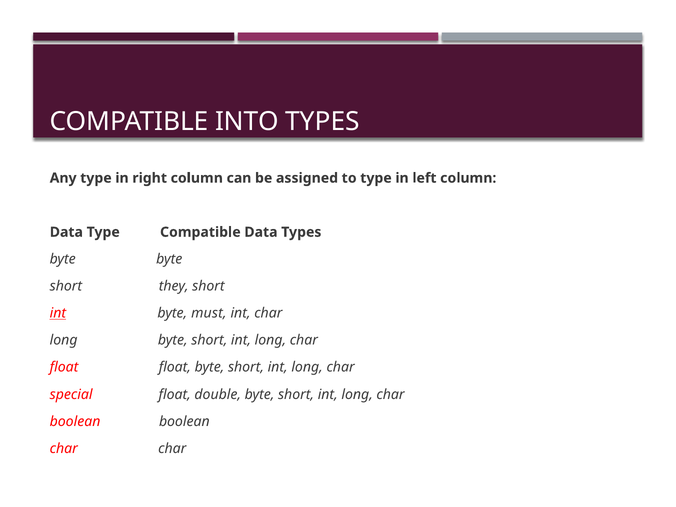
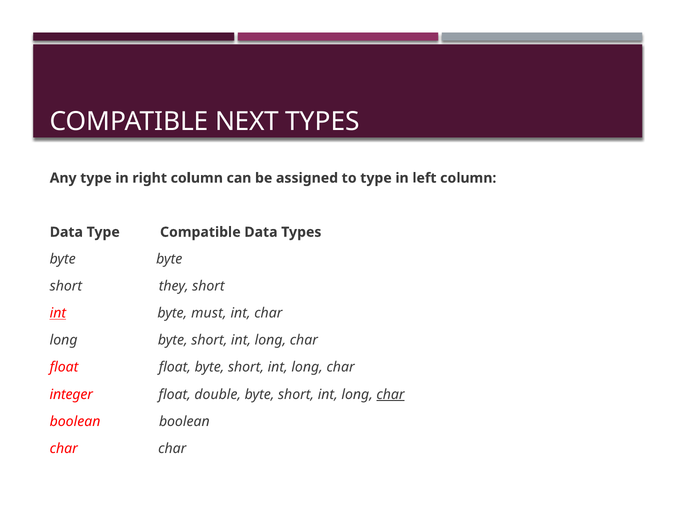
INTO: INTO -> NEXT
special: special -> integer
char at (391, 394) underline: none -> present
